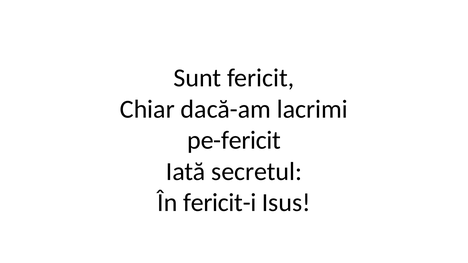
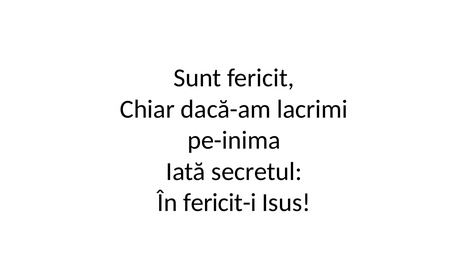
pe-fericit: pe-fericit -> pe-inima
